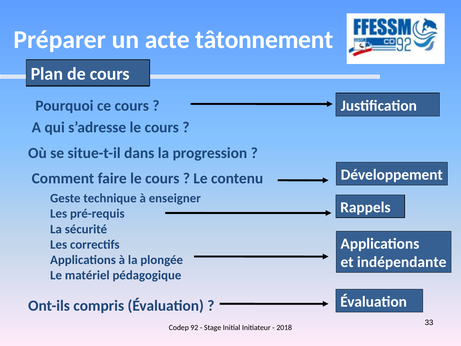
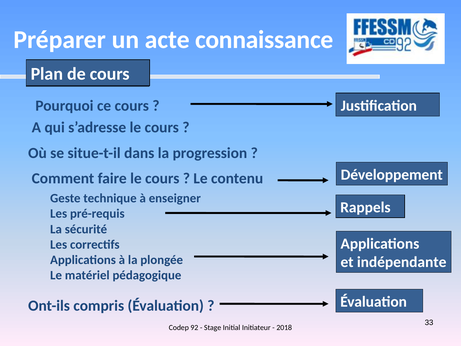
tâtonnement: tâtonnement -> connaissance
